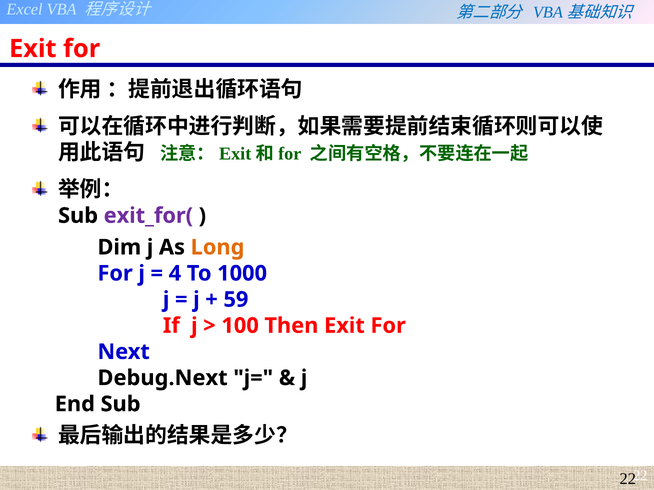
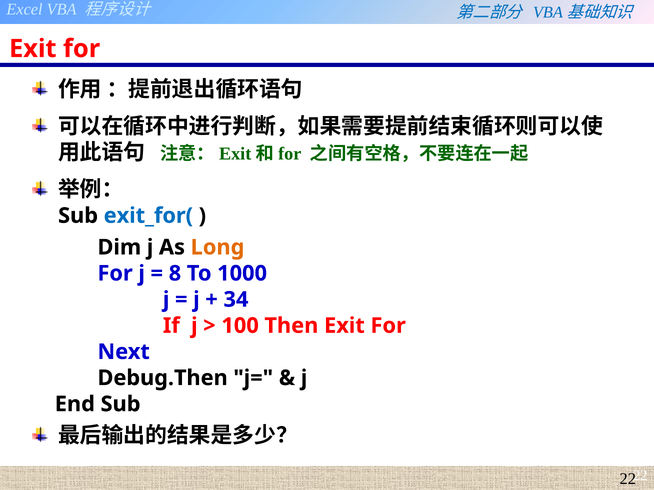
exit_for( colour: purple -> blue
4: 4 -> 8
59: 59 -> 34
Debug.Next: Debug.Next -> Debug.Then
